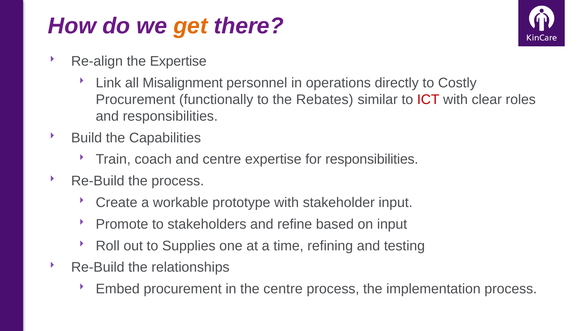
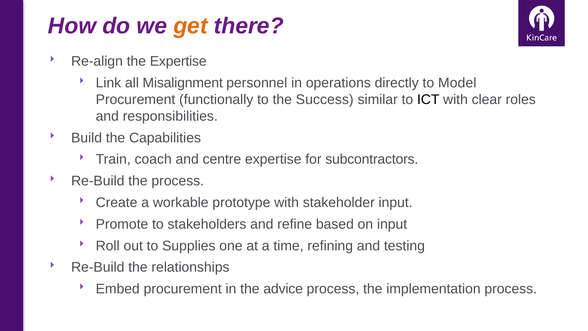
Costly: Costly -> Model
Rebates: Rebates -> Success
ICT colour: red -> black
for responsibilities: responsibilities -> subcontractors
the centre: centre -> advice
